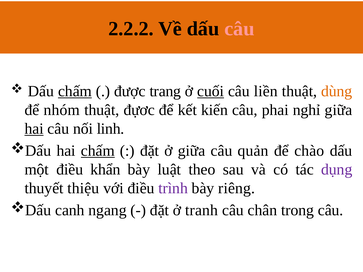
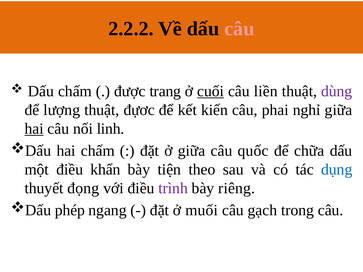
chấm at (75, 91) underline: present -> none
dùng colour: orange -> purple
nhóm: nhóm -> lượng
chấm at (98, 151) underline: present -> none
quản: quản -> quốc
chào: chào -> chữa
luật: luật -> tiện
dụng colour: purple -> blue
thiệu: thiệu -> đọng
canh: canh -> phép
tranh: tranh -> muối
chân: chân -> gạch
